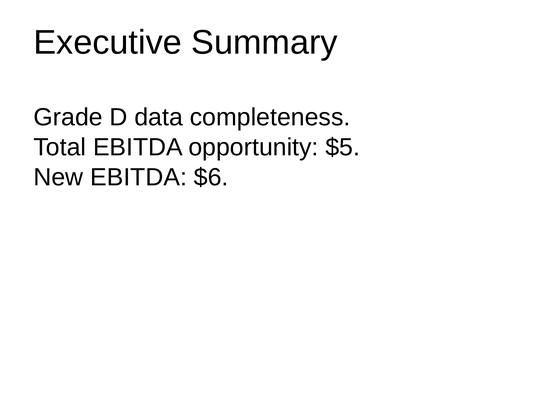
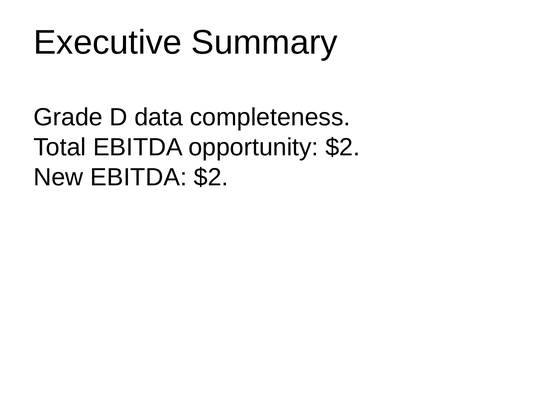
opportunity $5: $5 -> $2
EBITDA $6: $6 -> $2
